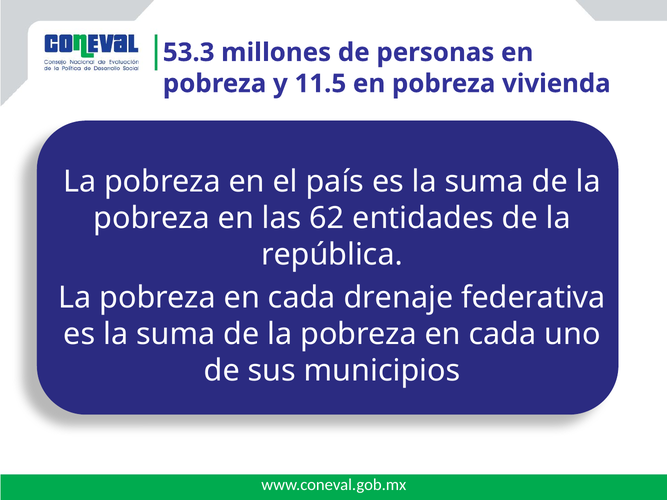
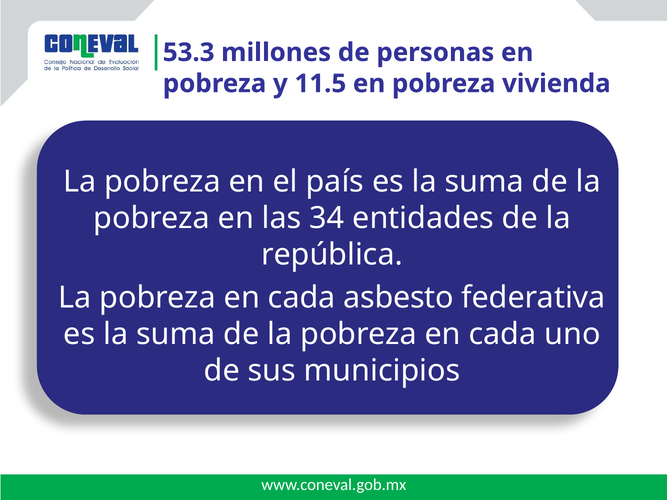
62: 62 -> 34
drenaje: drenaje -> asbesto
